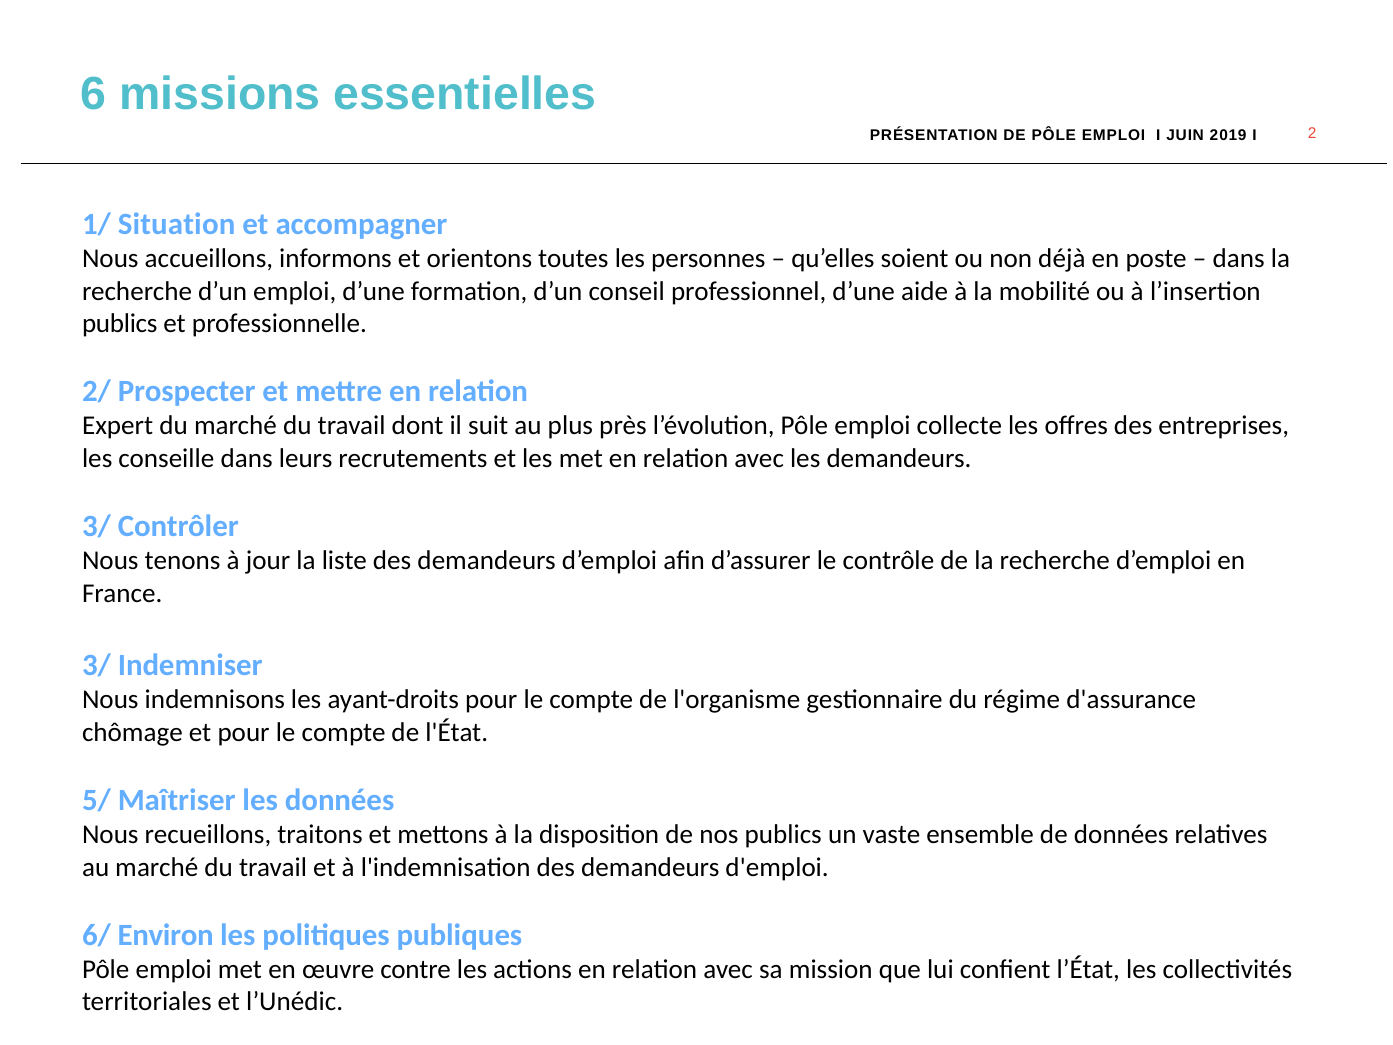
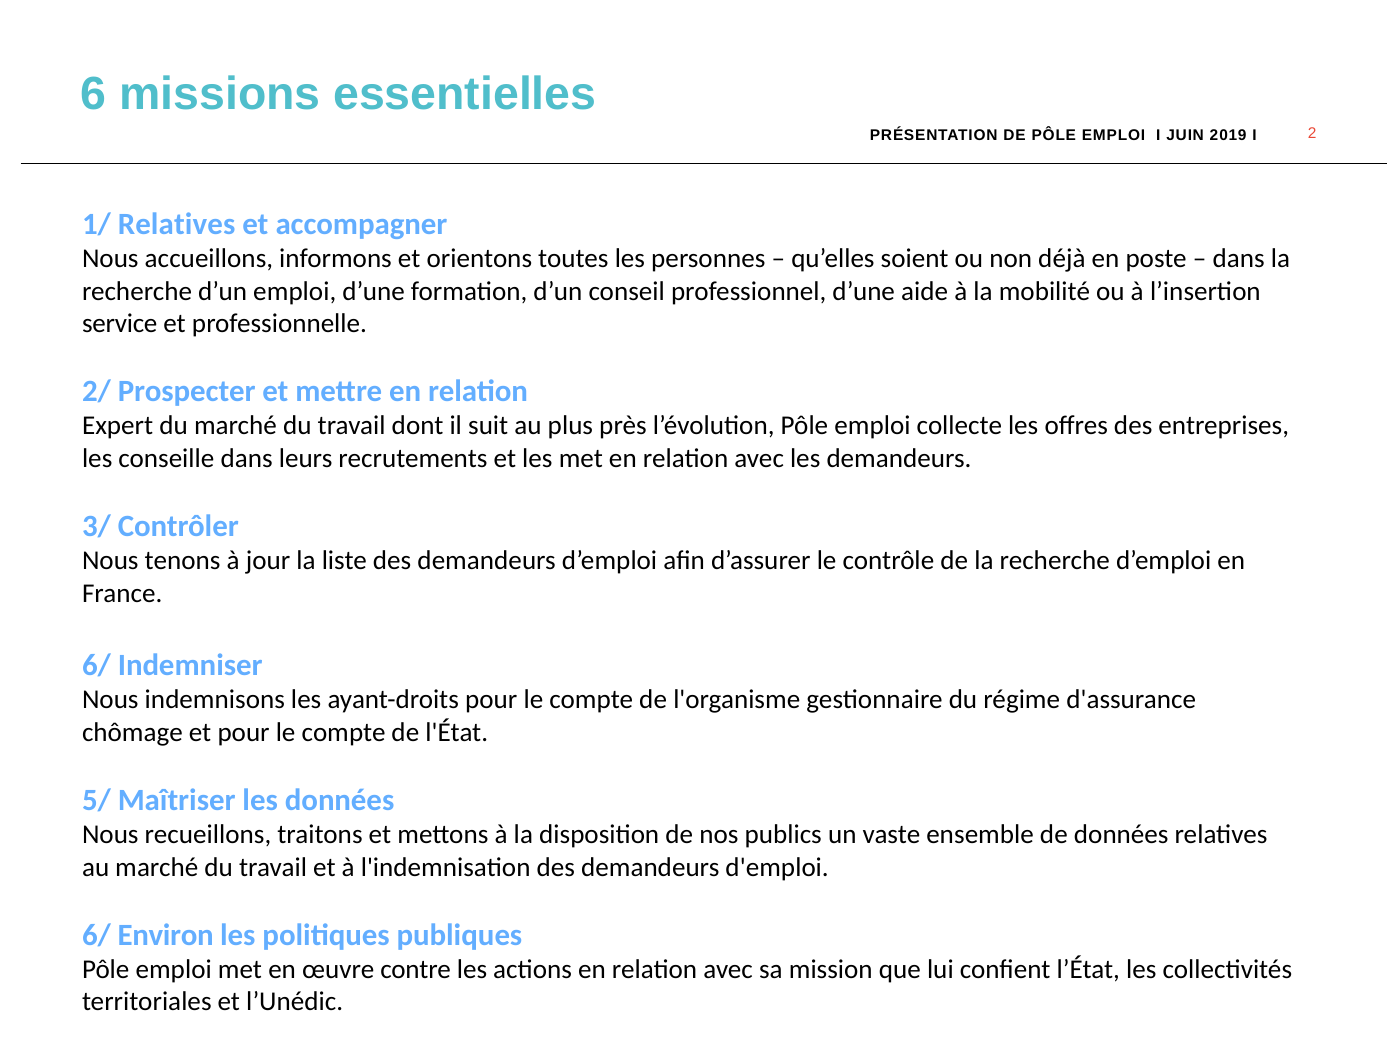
1/ Situation: Situation -> Relatives
publics at (120, 324): publics -> service
3/ at (96, 665): 3/ -> 6/
